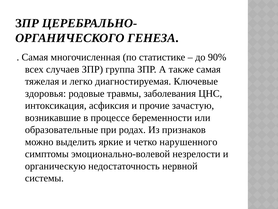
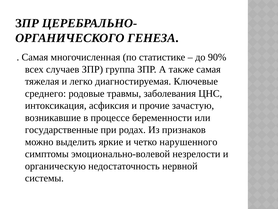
здоровья: здоровья -> среднего
образовательные: образовательные -> государственные
